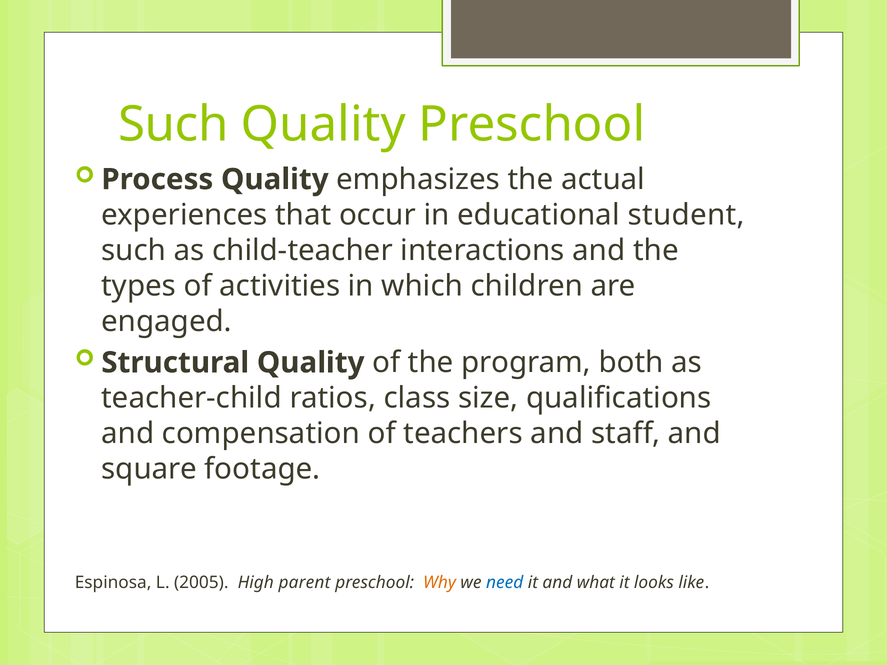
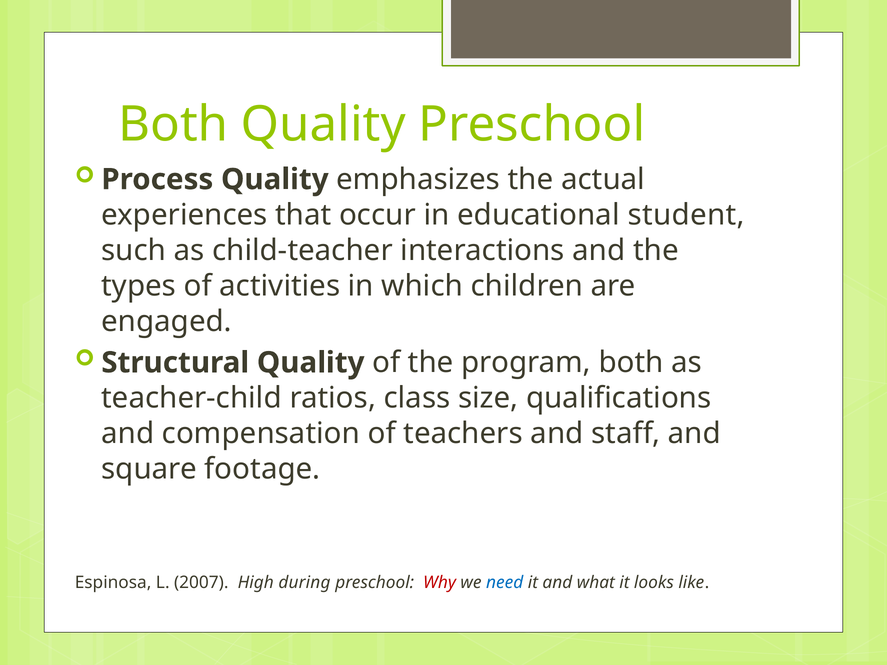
Such at (173, 125): Such -> Both
2005: 2005 -> 2007
parent: parent -> during
Why colour: orange -> red
